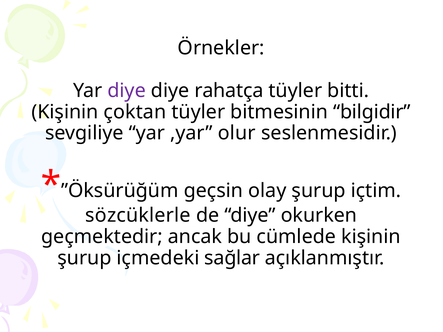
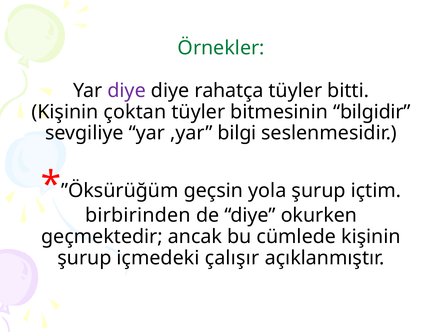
Örnekler colour: black -> green
olur: olur -> bilgi
olay: olay -> yola
sözcüklerle: sözcüklerle -> birbirinden
sağlar: sağlar -> çalışır
